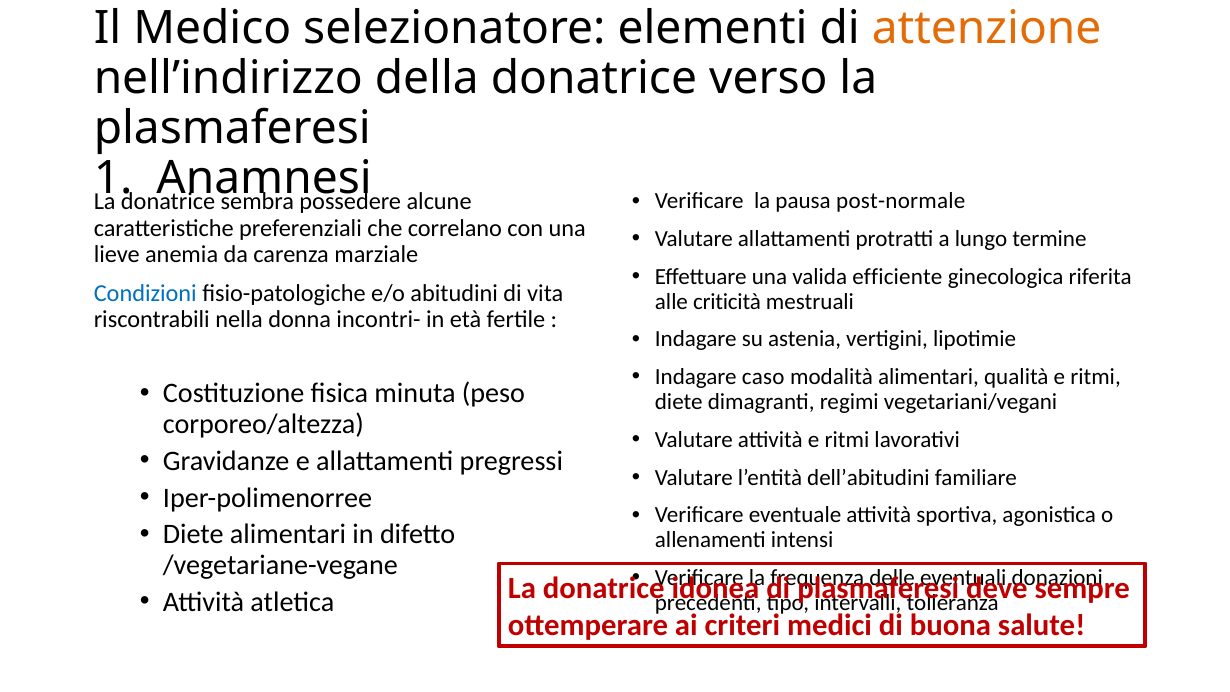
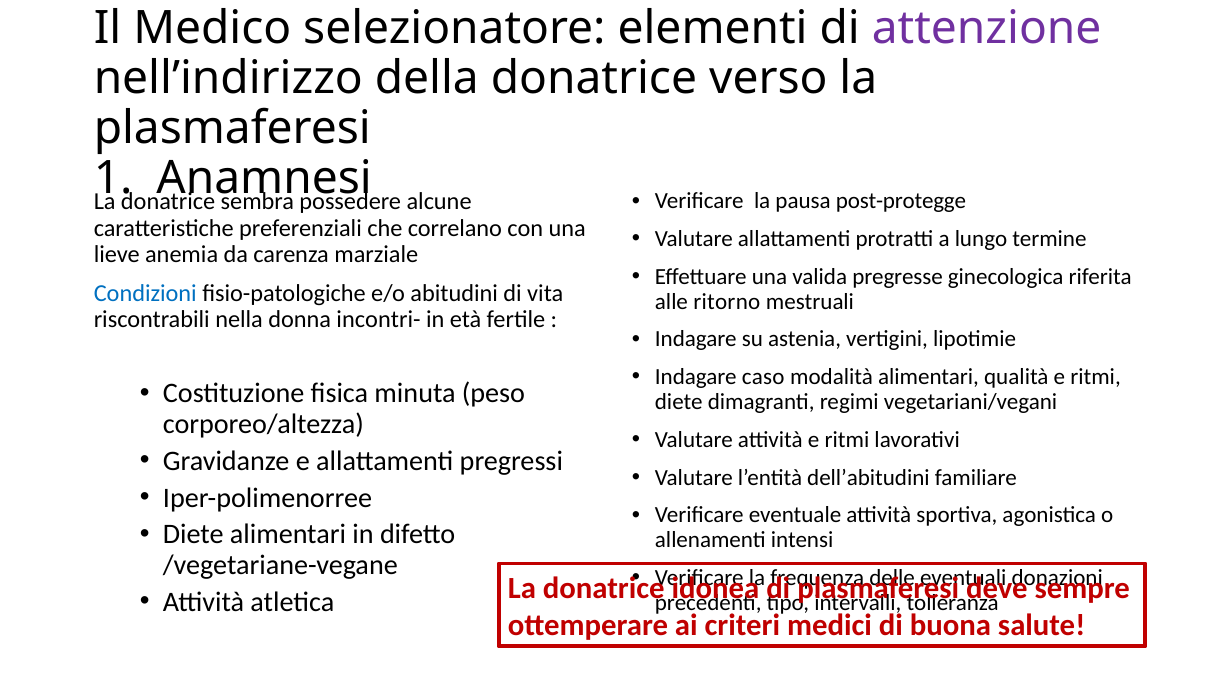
attenzione colour: orange -> purple
post-normale: post-normale -> post-protegge
efficiente: efficiente -> pregresse
criticità: criticità -> ritorno
